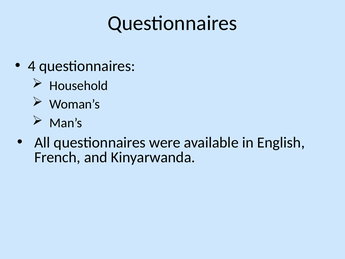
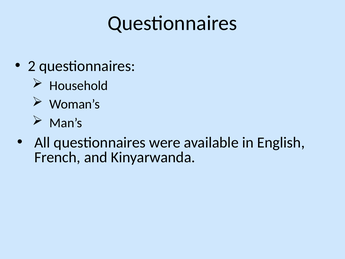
4: 4 -> 2
